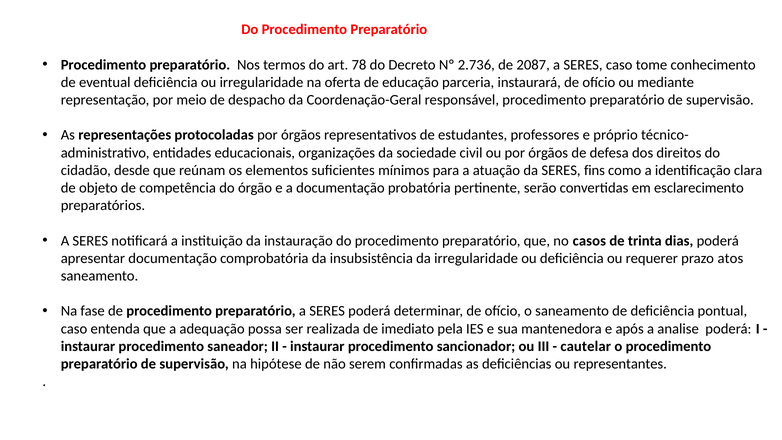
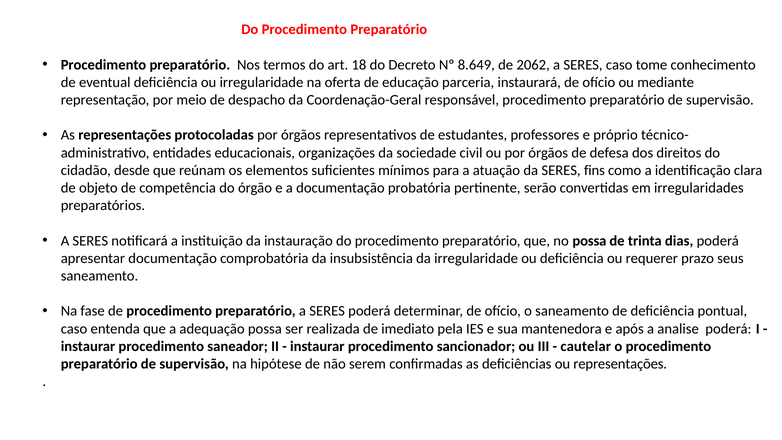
78: 78 -> 18
2.736: 2.736 -> 8.649
2087: 2087 -> 2062
esclarecimento: esclarecimento -> irregularidades
no casos: casos -> possa
atos: atos -> seus
ou representantes: representantes -> representações
